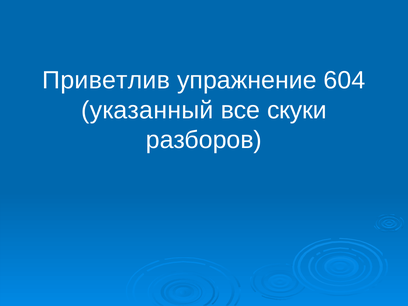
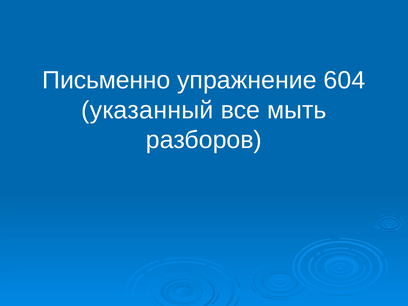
Приветлив: Приветлив -> Письменно
скуки: скуки -> мыть
